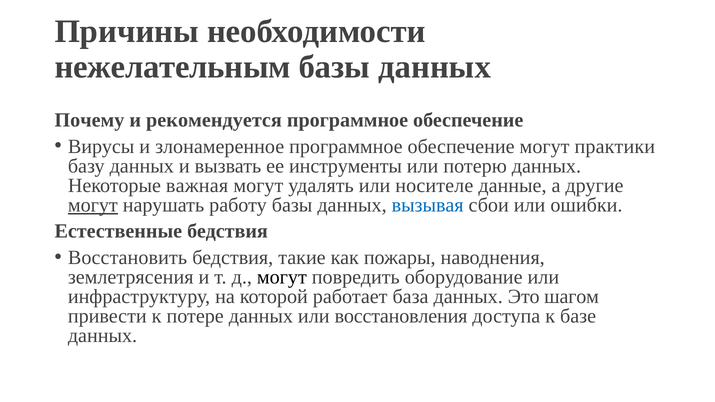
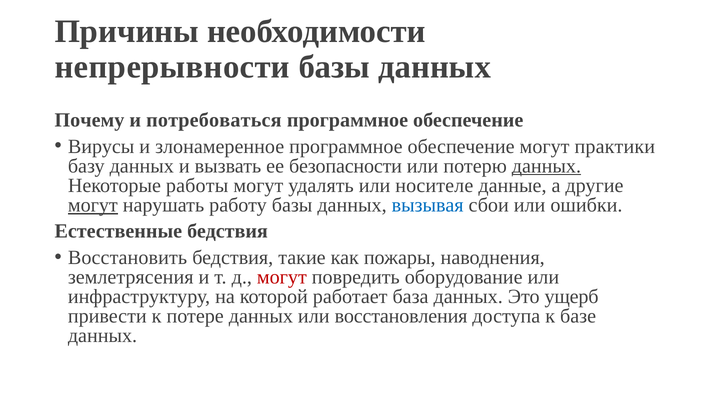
нежелательным: нежелательным -> непрерывности
рекомендуется: рекомендуется -> потребоваться
инструменты: инструменты -> безопасности
данных at (546, 166) underline: none -> present
важная: важная -> работы
могут at (282, 277) colour: black -> red
шагом: шагом -> ущерб
